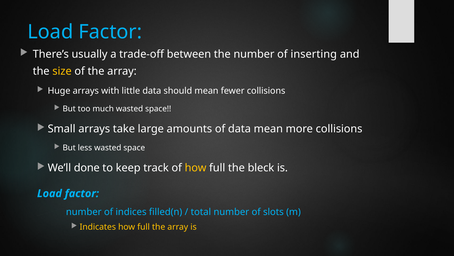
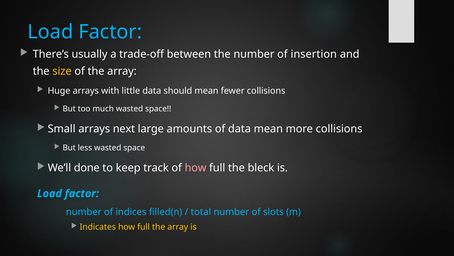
inserting: inserting -> insertion
take: take -> next
how at (196, 168) colour: yellow -> pink
